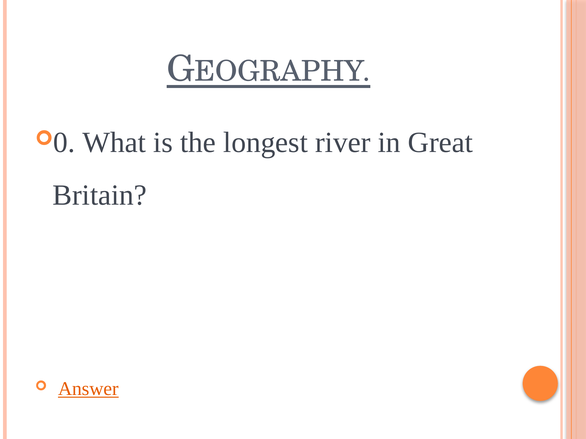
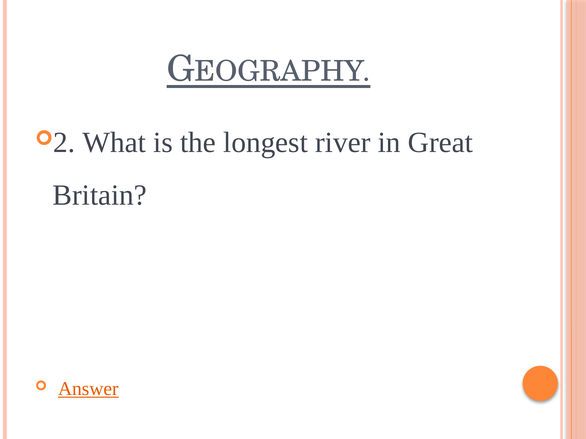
0: 0 -> 2
